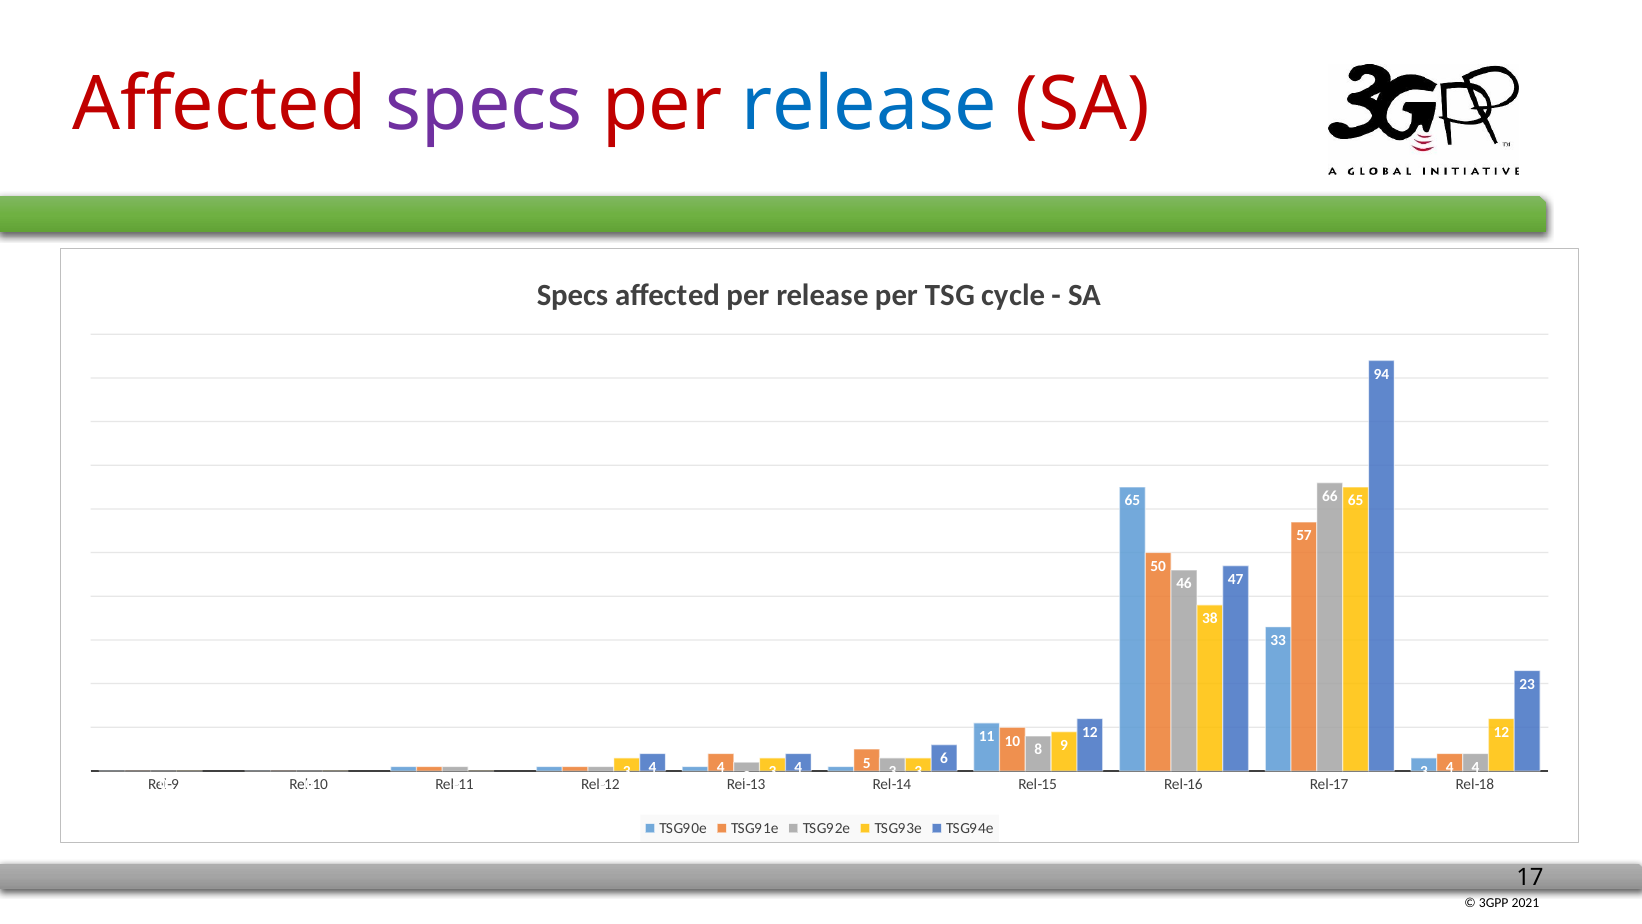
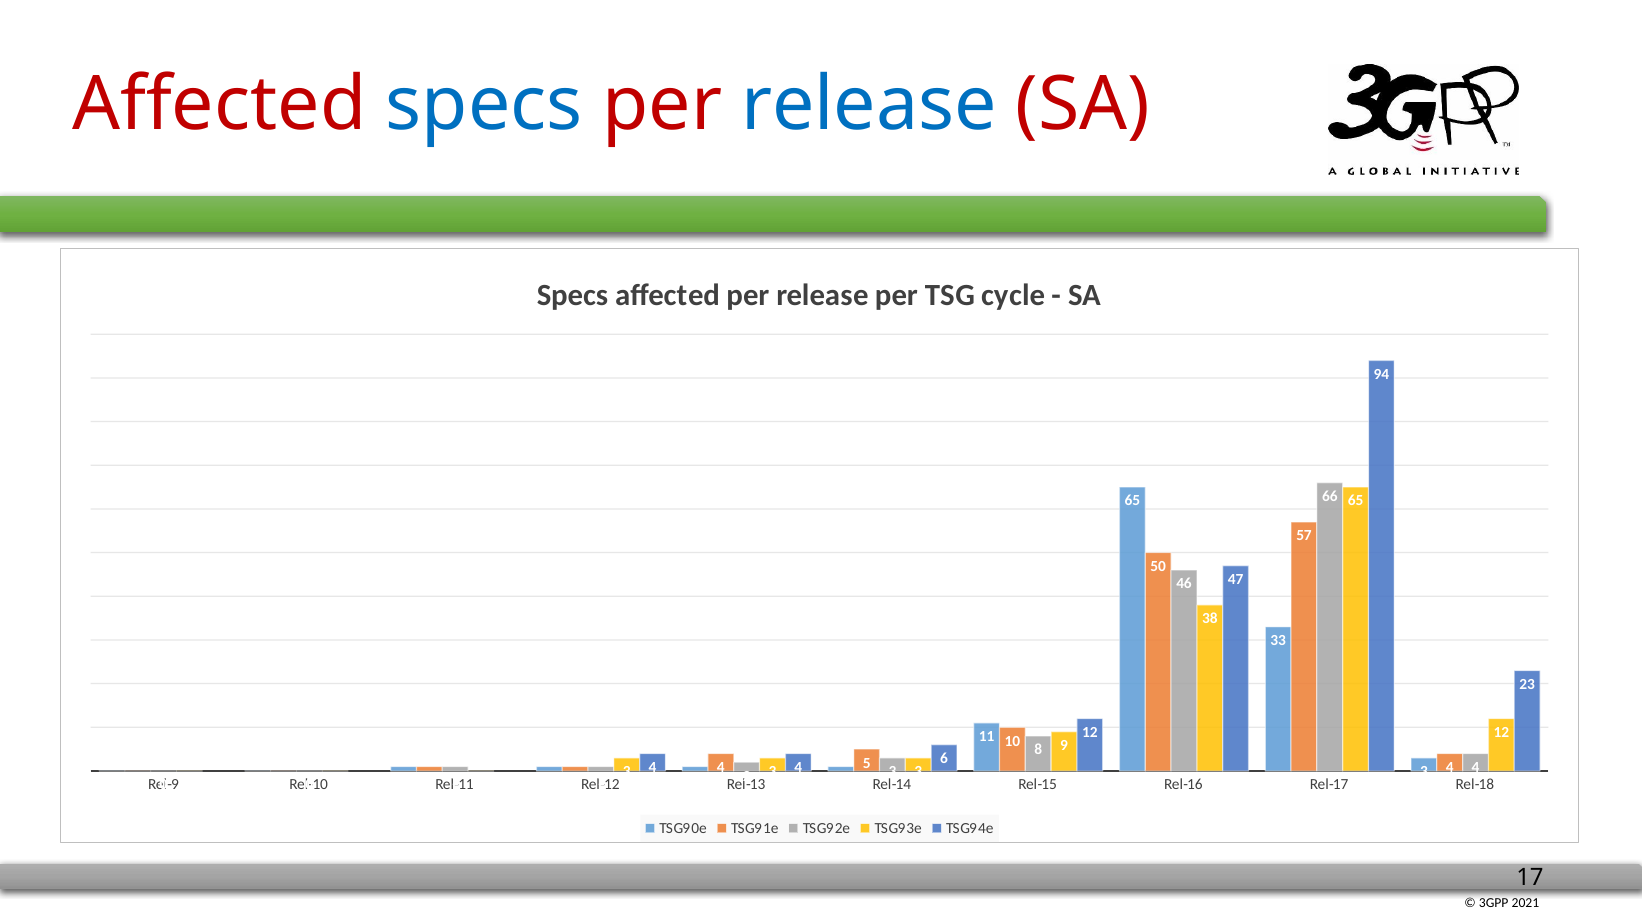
specs at (484, 104) colour: purple -> blue
